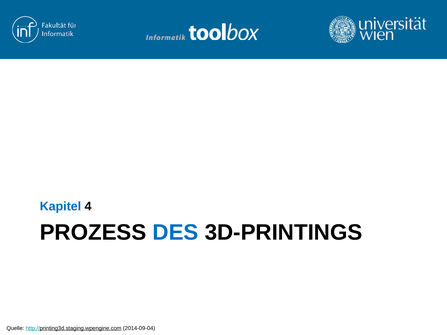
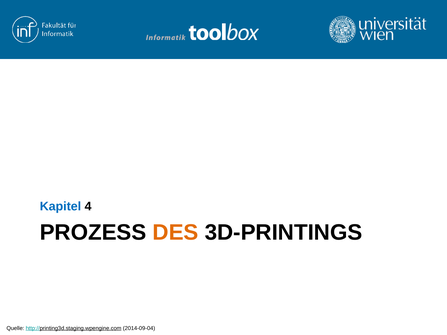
DES colour: blue -> orange
